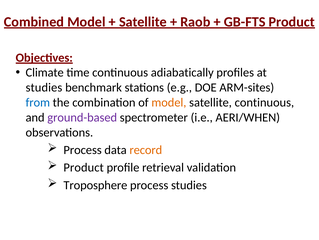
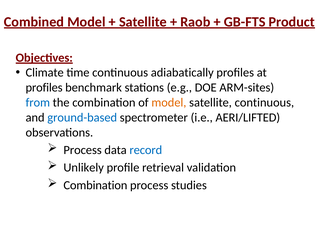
studies at (44, 87): studies -> profiles
ground-based colour: purple -> blue
AERI/WHEN: AERI/WHEN -> AERI/LIFTED
record colour: orange -> blue
Product at (84, 167): Product -> Unlikely
Troposphere at (95, 185): Troposphere -> Combination
